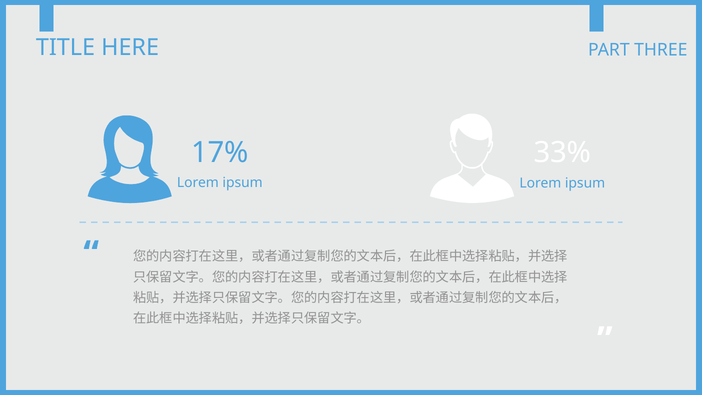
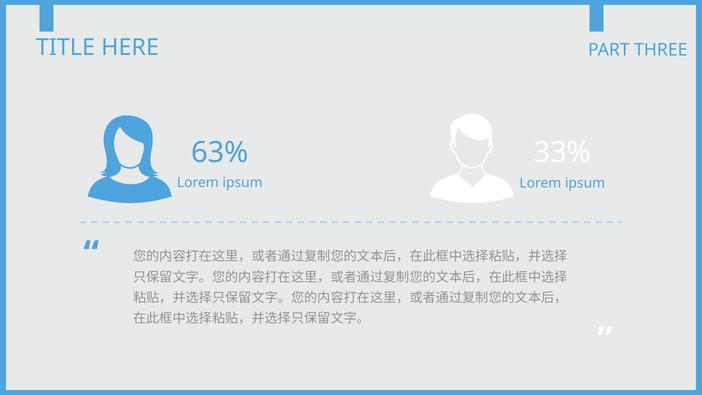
17%: 17% -> 63%
